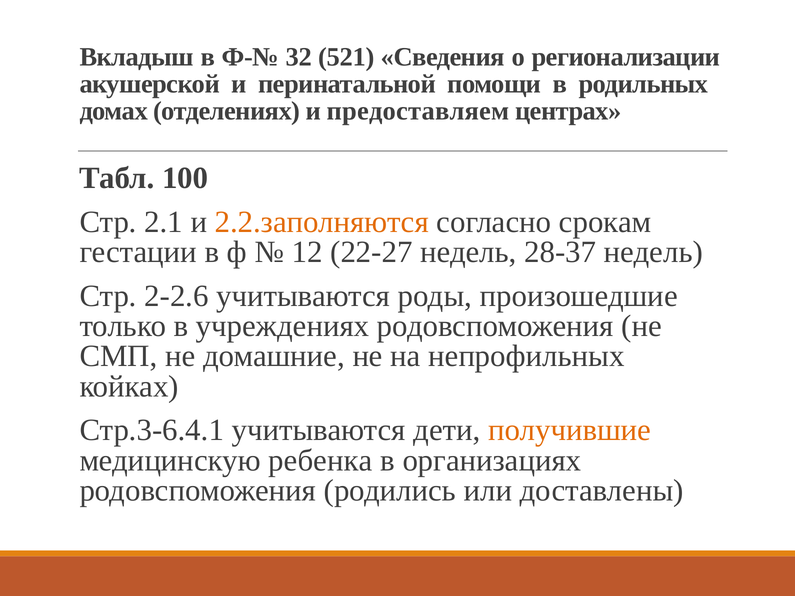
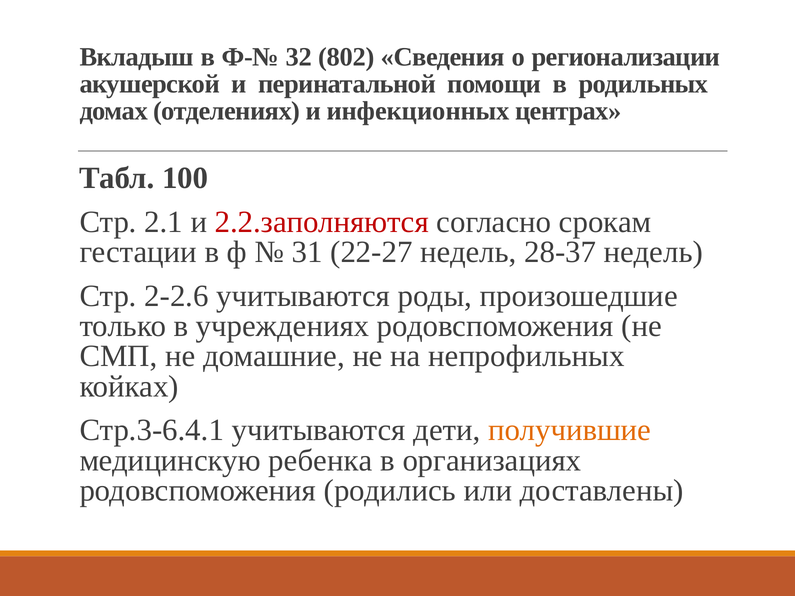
521: 521 -> 802
предоставляем: предоставляем -> инфекционных
2.2.заполняются colour: orange -> red
12: 12 -> 31
